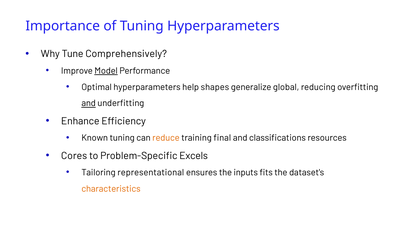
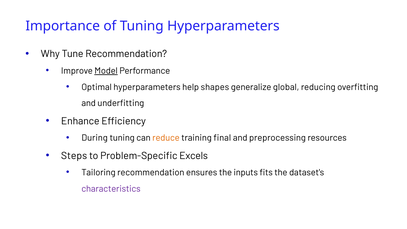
Tune Comprehensively: Comprehensively -> Recommendation
and at (89, 103) underline: present -> none
Known: Known -> During
classifications: classifications -> preprocessing
Cores: Cores -> Steps
Tailoring representational: representational -> recommendation
characteristics colour: orange -> purple
